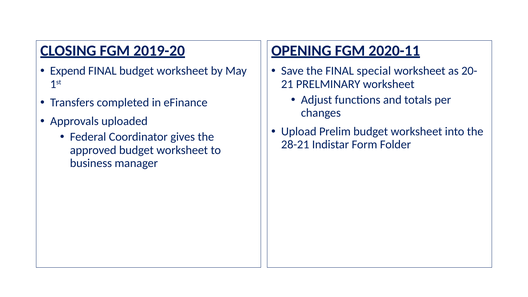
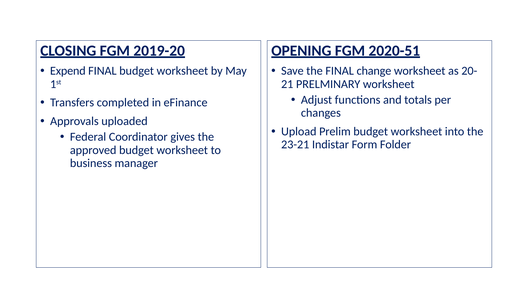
2020-11: 2020-11 -> 2020-51
special: special -> change
28-21: 28-21 -> 23-21
